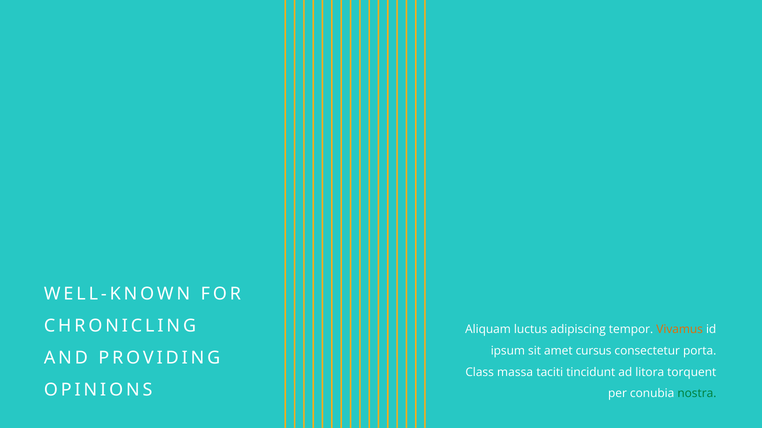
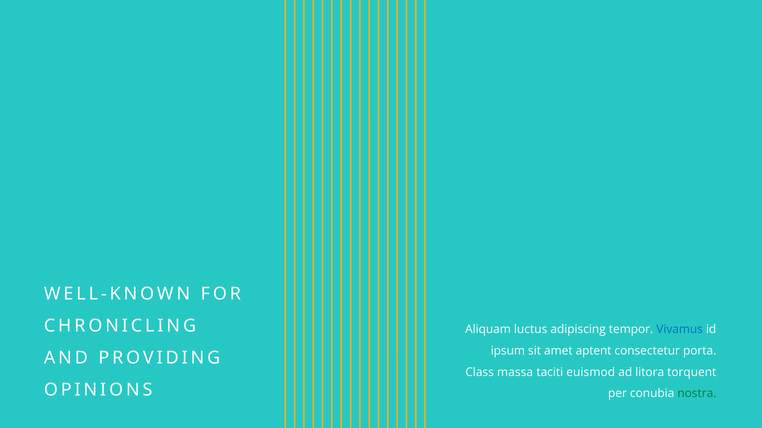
Vivamus colour: orange -> blue
cursus: cursus -> aptent
tincidunt: tincidunt -> euismod
